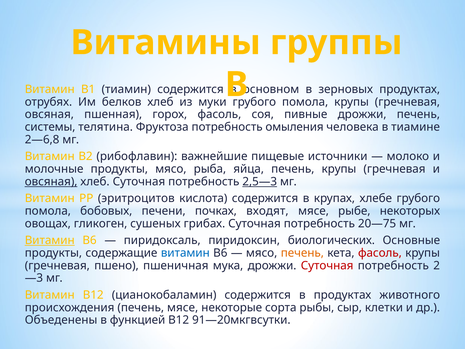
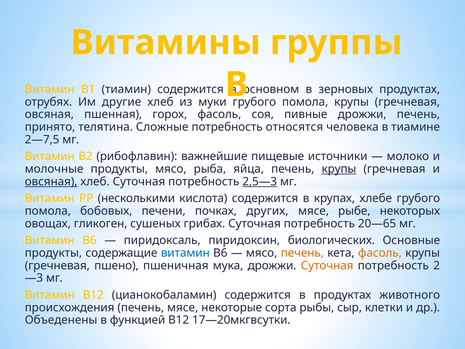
белков: белков -> другие
системы: системы -> принято
Фруктоза: Фруктоза -> Сложные
омыления: омыления -> относятся
2—6,8: 2—6,8 -> 2—7,5
крупы at (339, 169) underline: none -> present
эритроцитов: эритроцитов -> несколькими
входят: входят -> других
20—75: 20—75 -> 20—65
Витамин at (50, 240) underline: present -> none
фасоль at (380, 253) colour: red -> orange
Суточная at (327, 265) colour: red -> orange
91—20мкгвсутки: 91—20мкгвсутки -> 17—20мкгвсутки
